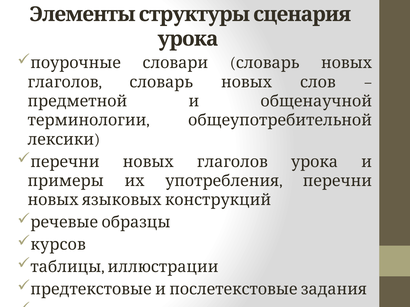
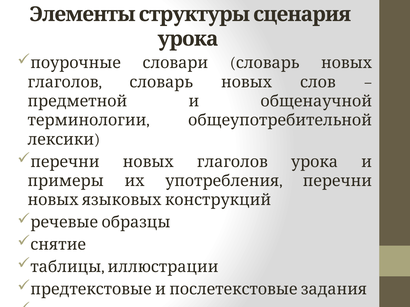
курсов: курсов -> снятие
